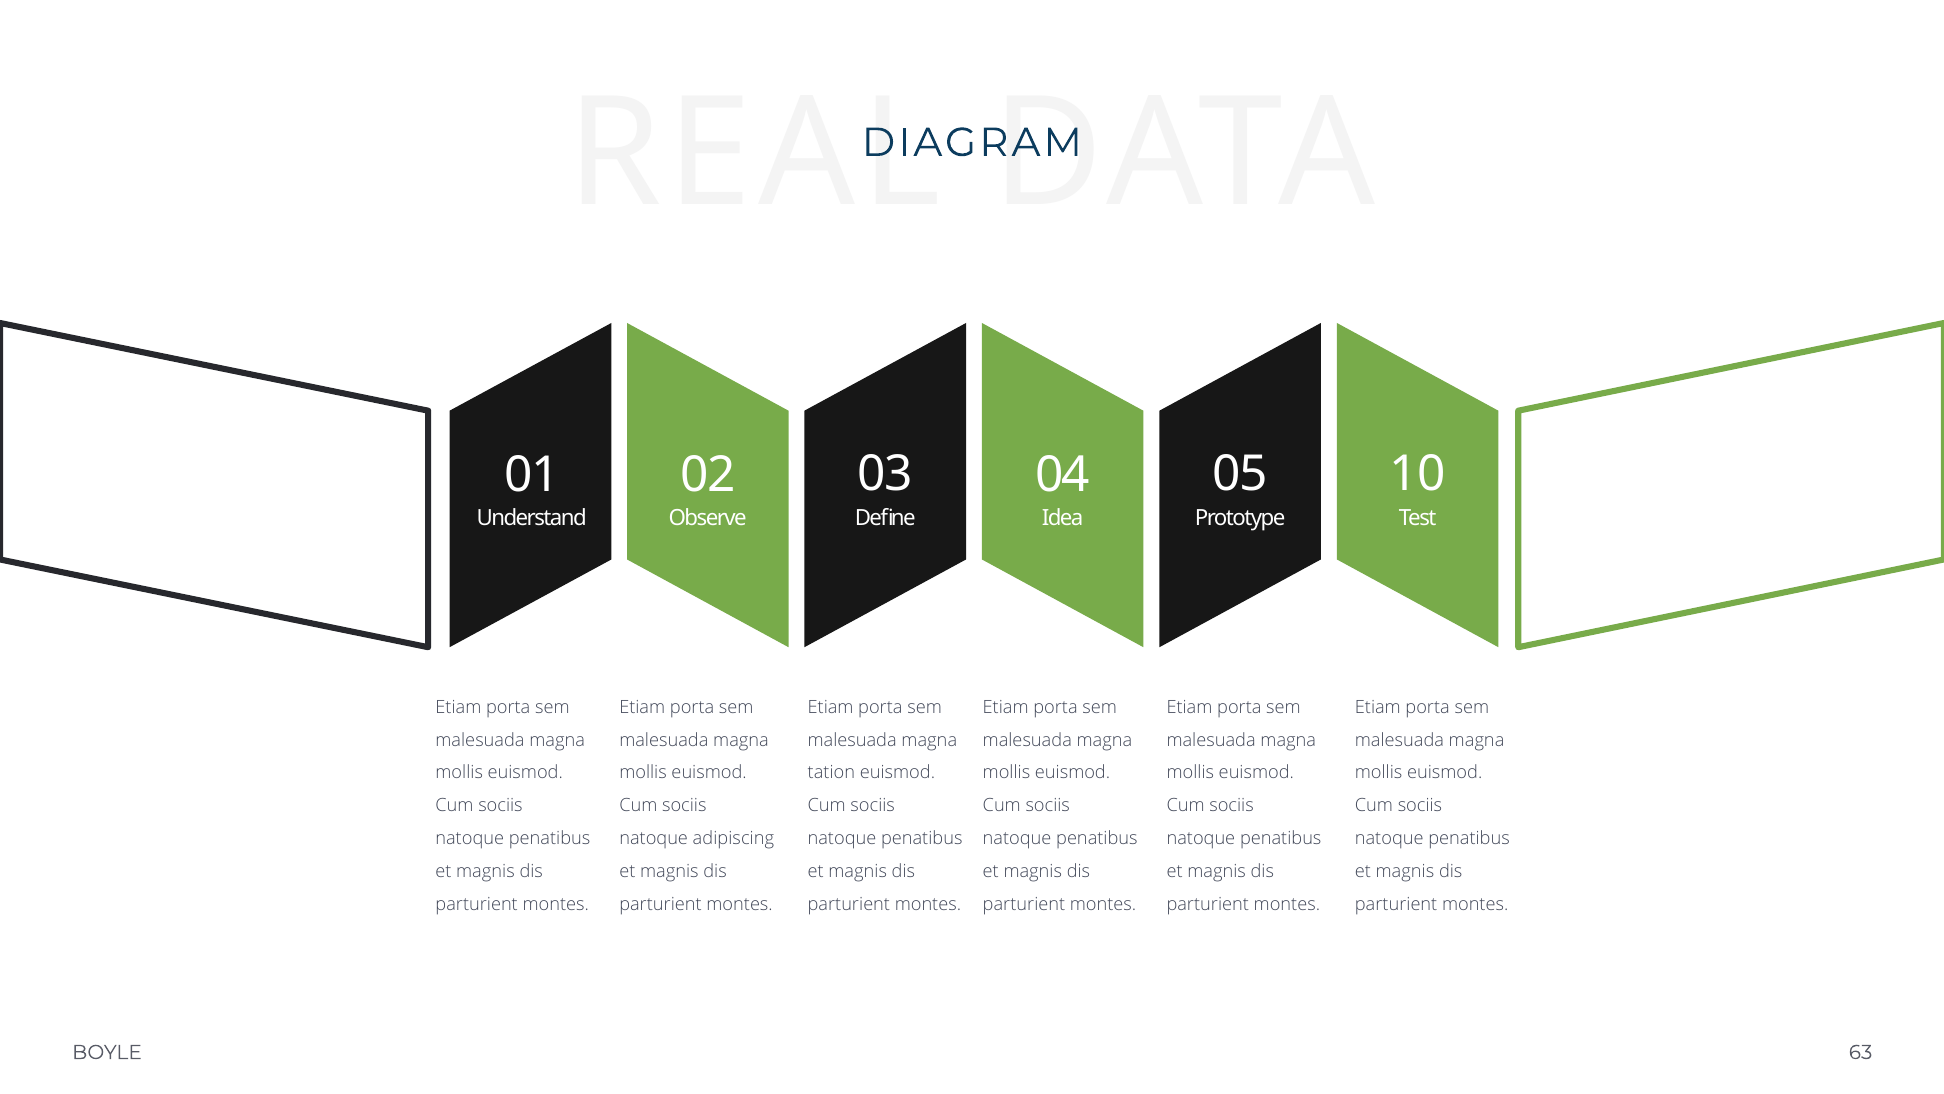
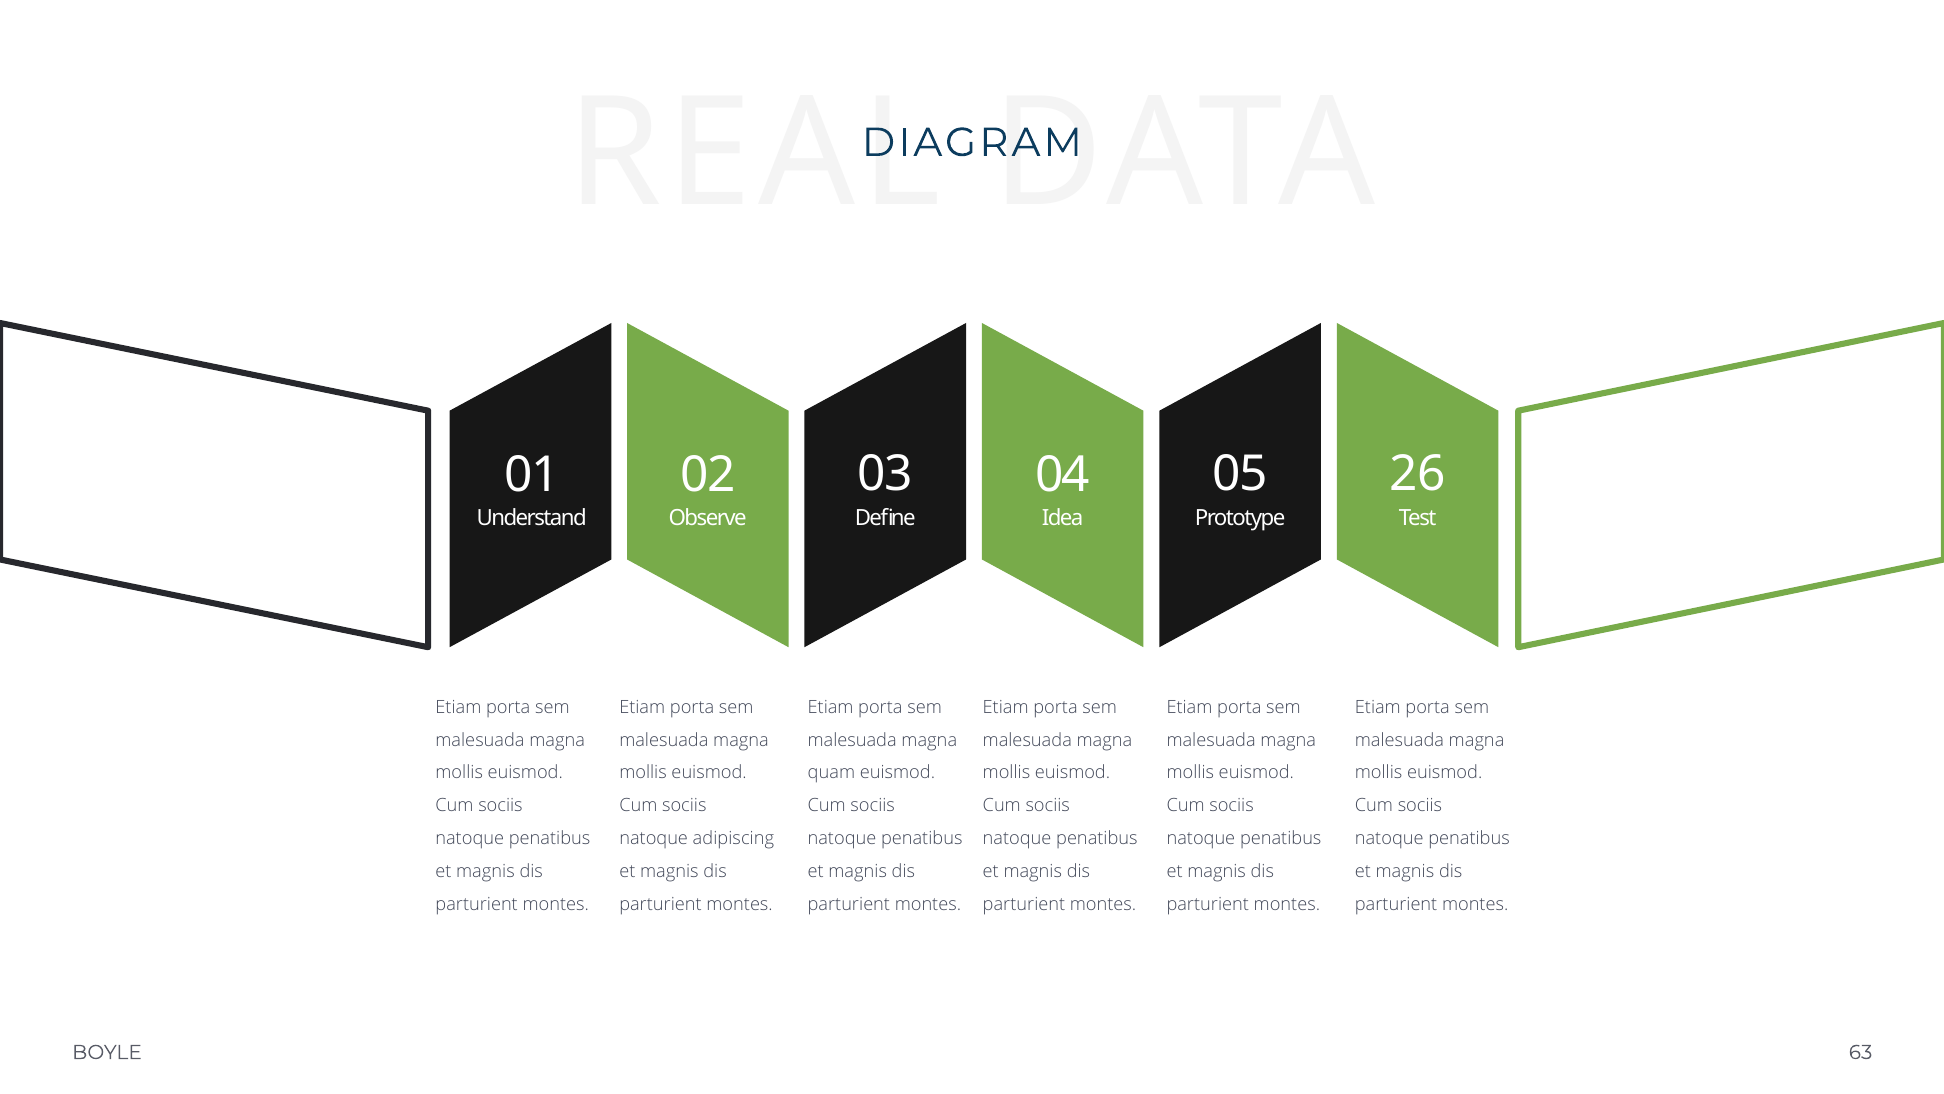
10: 10 -> 26
tation: tation -> quam
